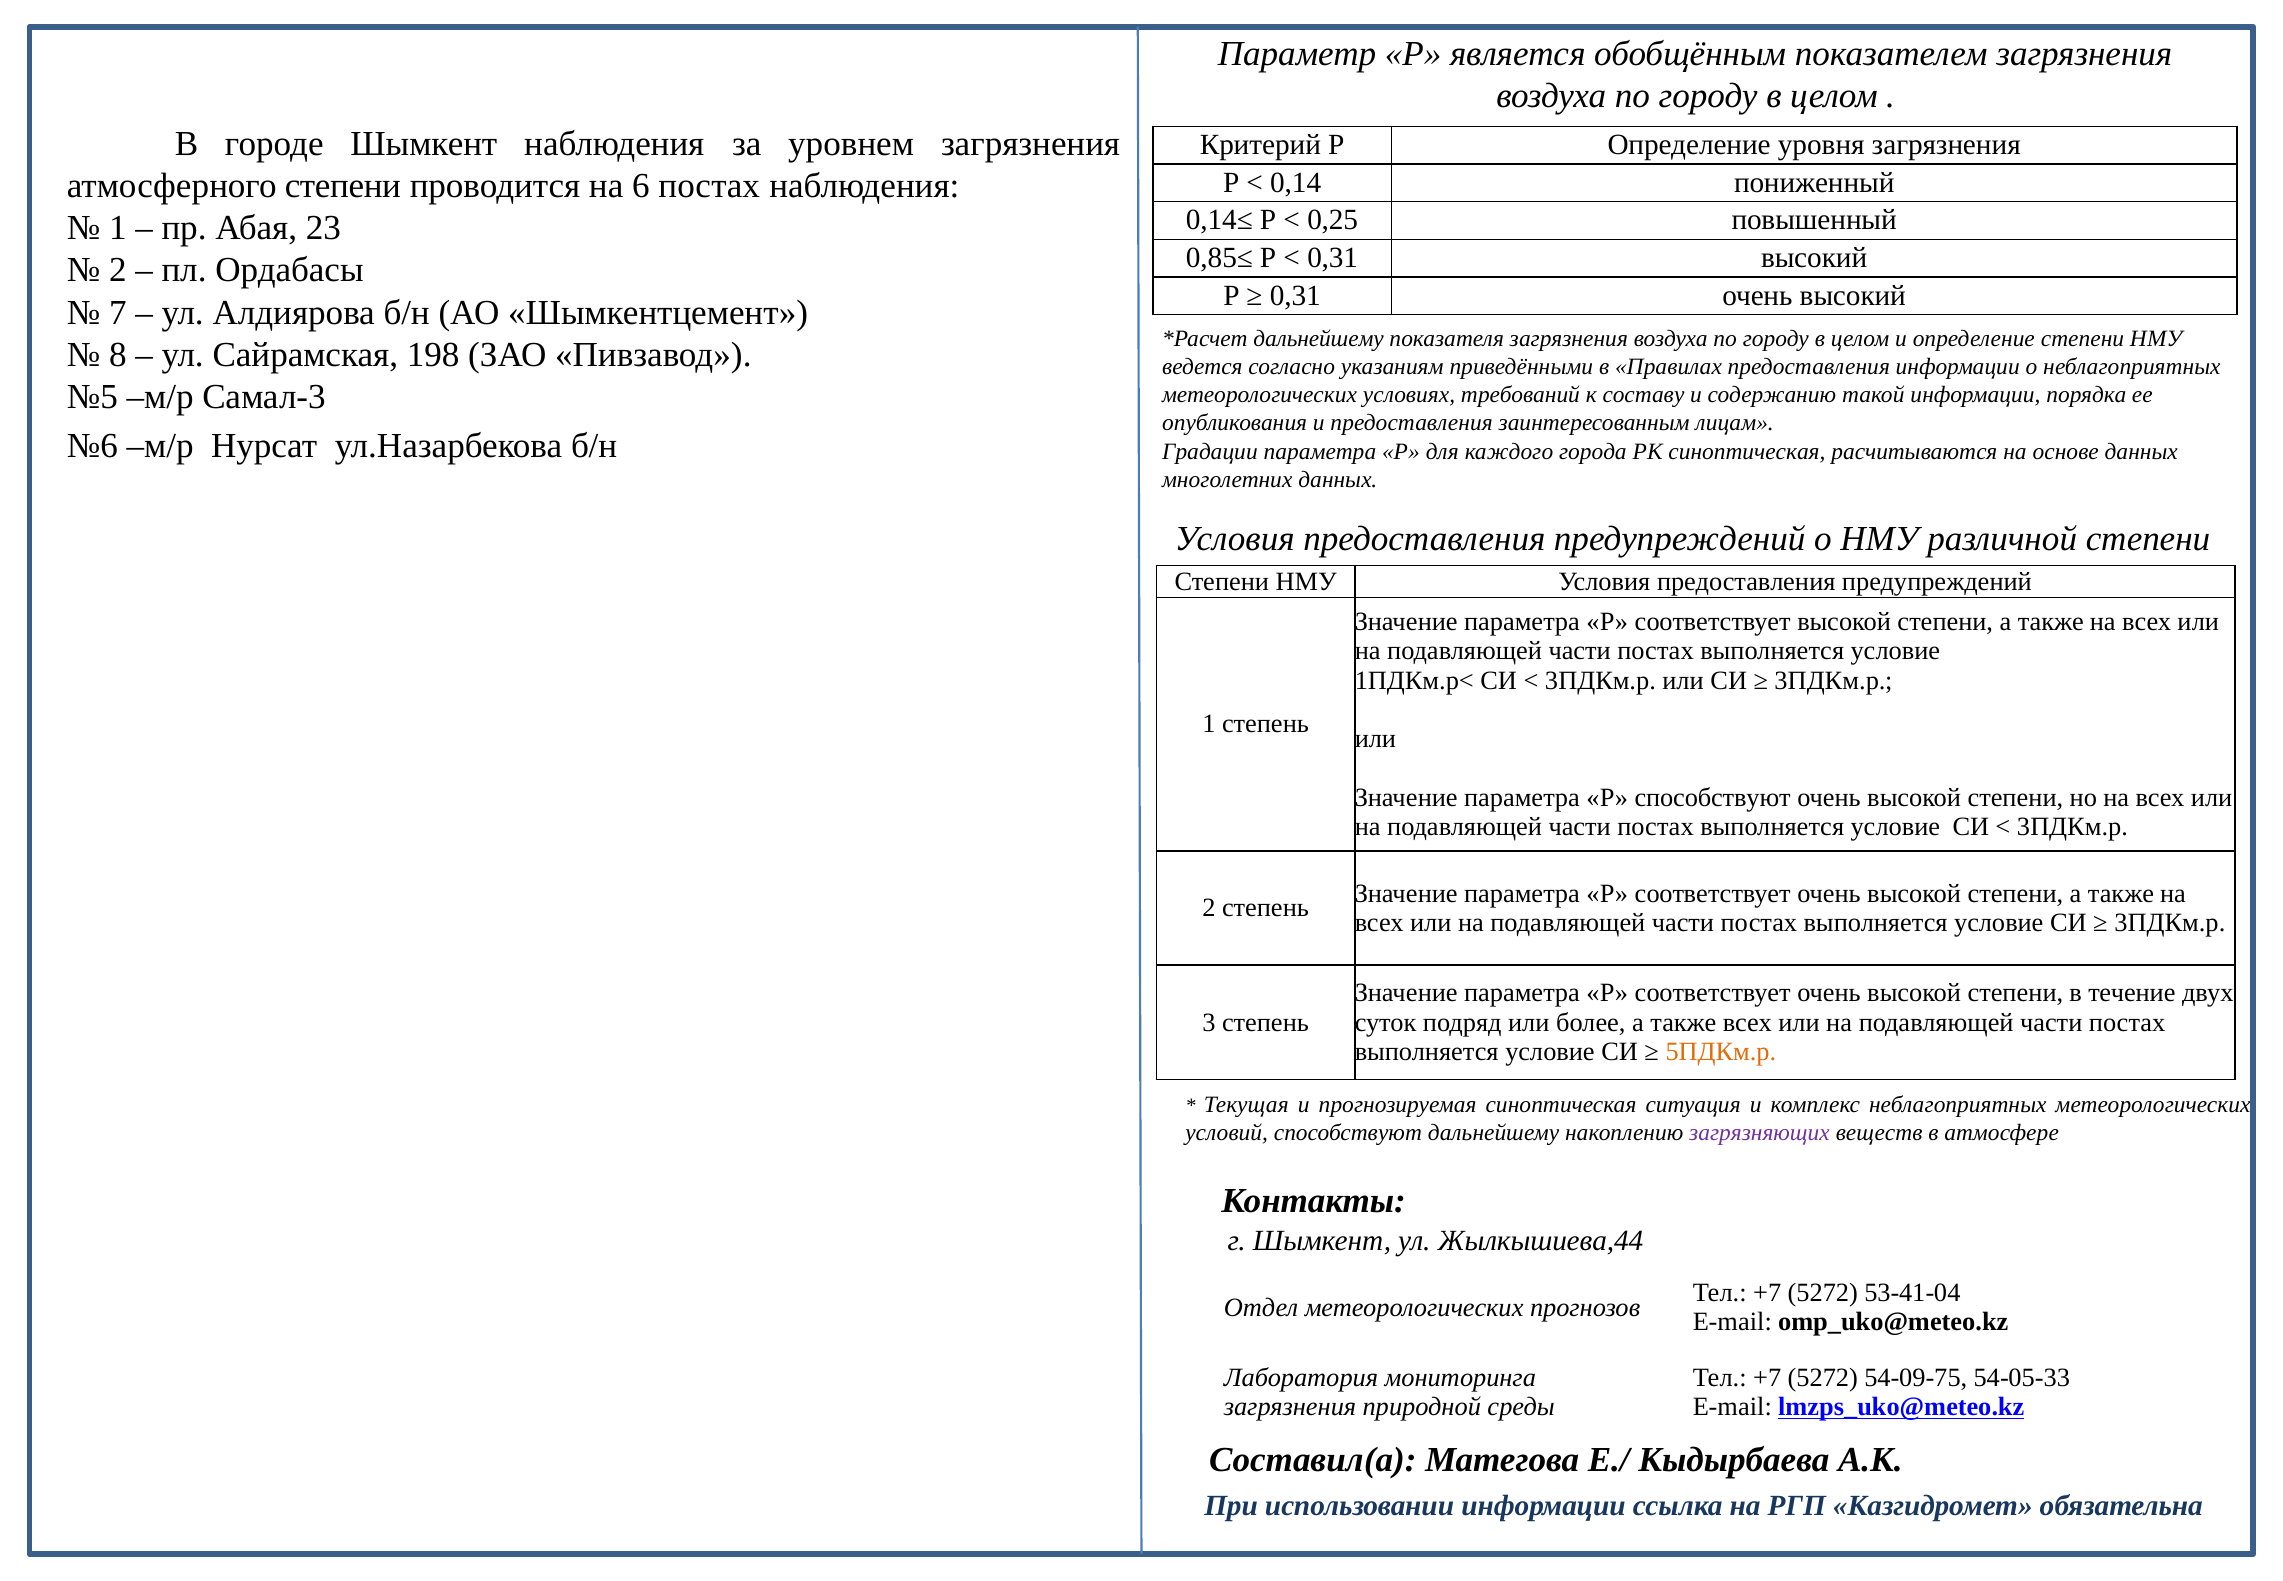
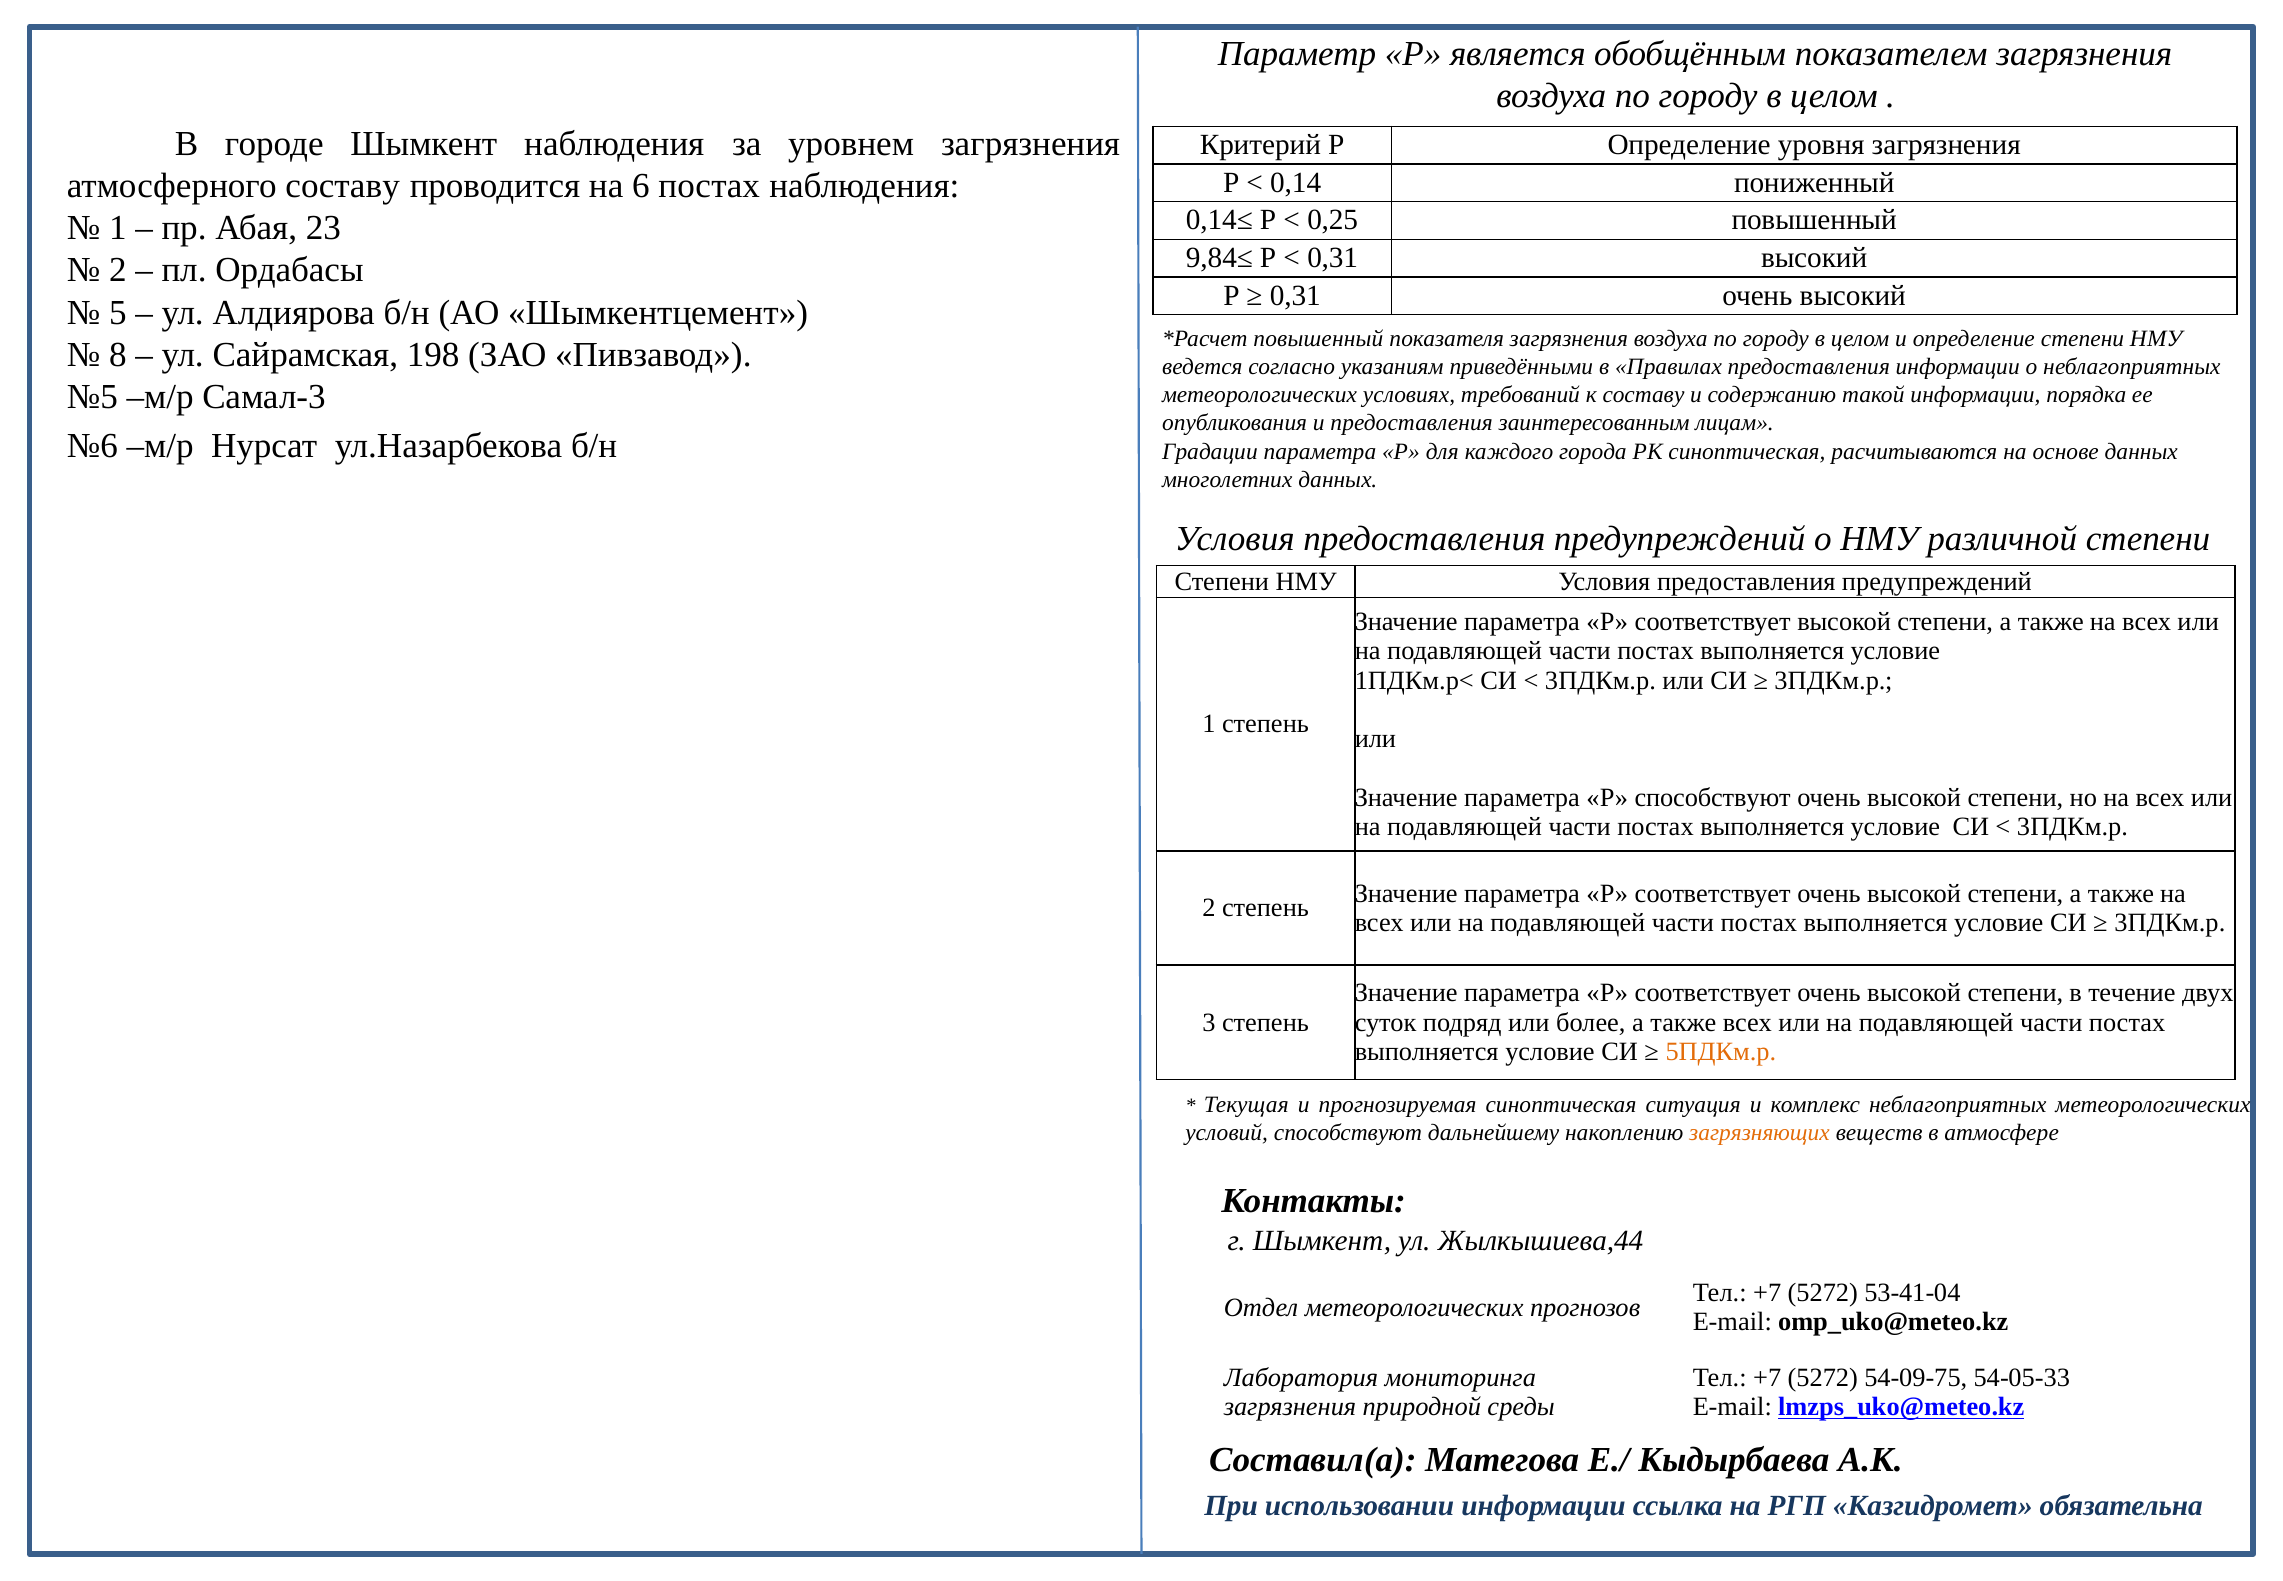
атмосферного степени: степени -> составу
0,85≤: 0,85≤ -> 9,84≤
7: 7 -> 5
дальнейшему at (1319, 339): дальнейшему -> повышенный
загрязняющих colour: purple -> orange
